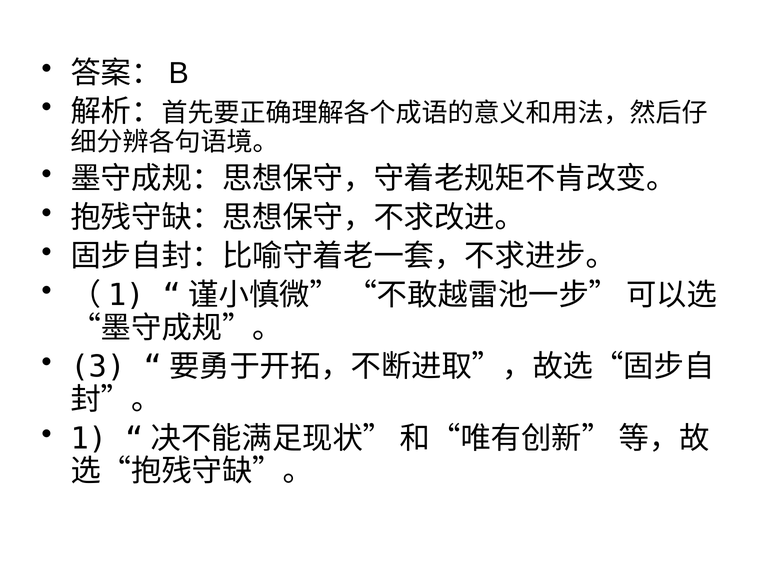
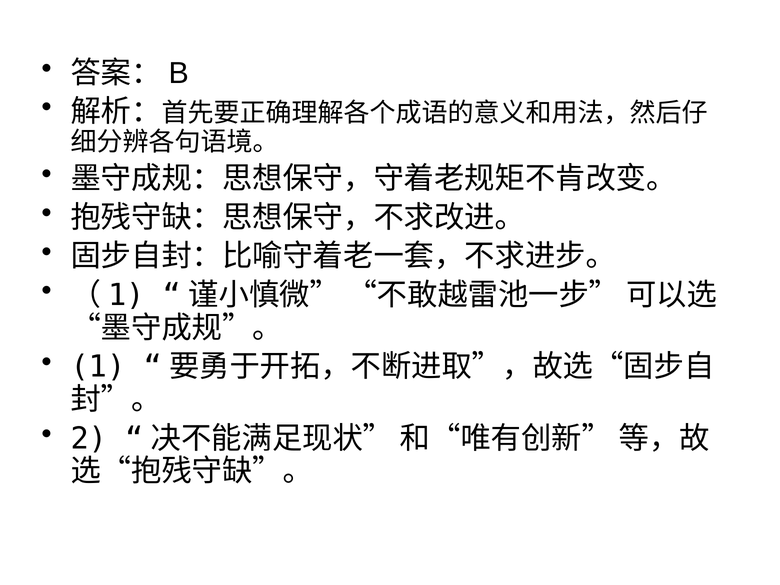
3: 3 -> 1
1: 1 -> 2
